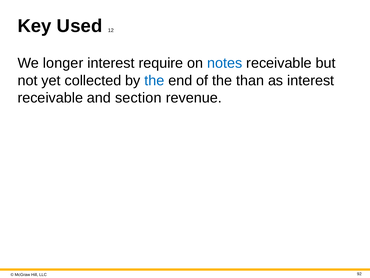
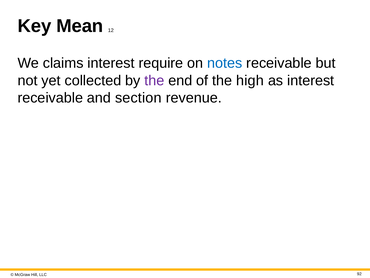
Used: Used -> Mean
longer: longer -> claims
the at (154, 80) colour: blue -> purple
than: than -> high
